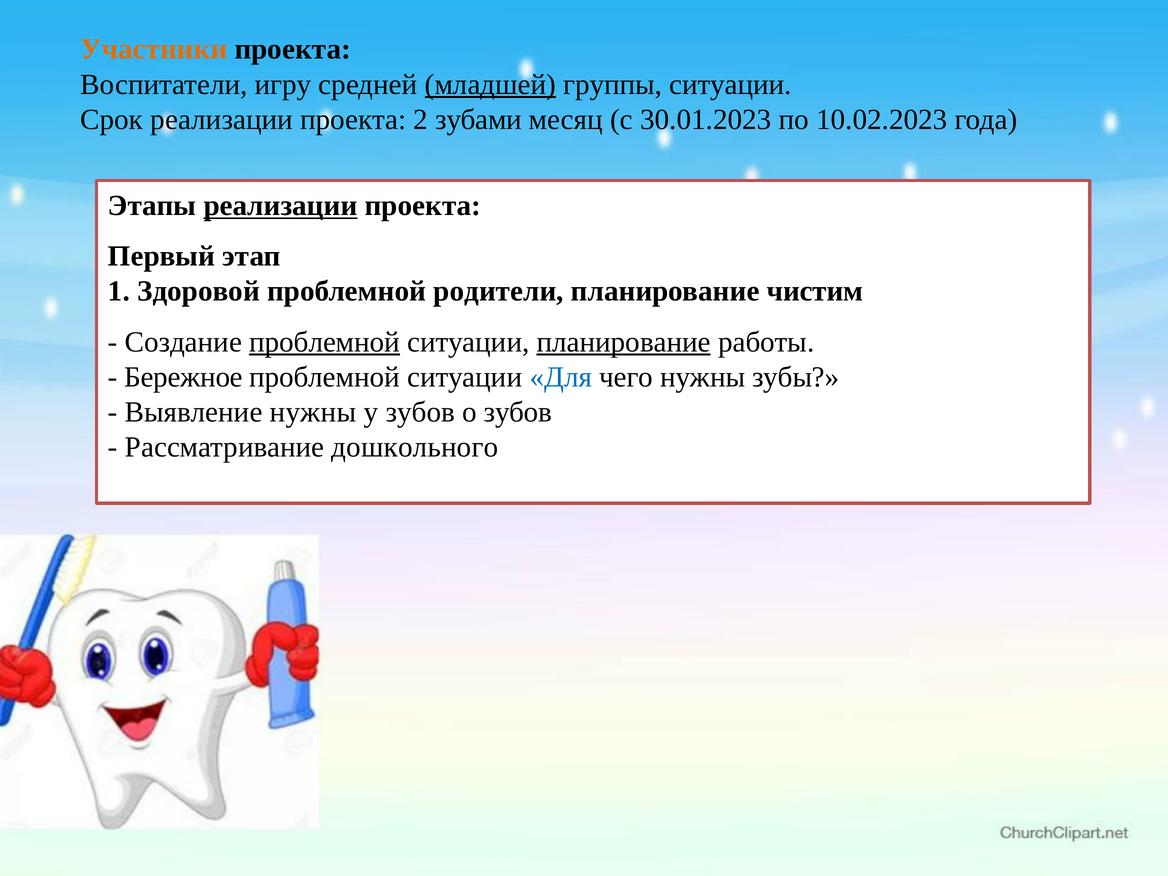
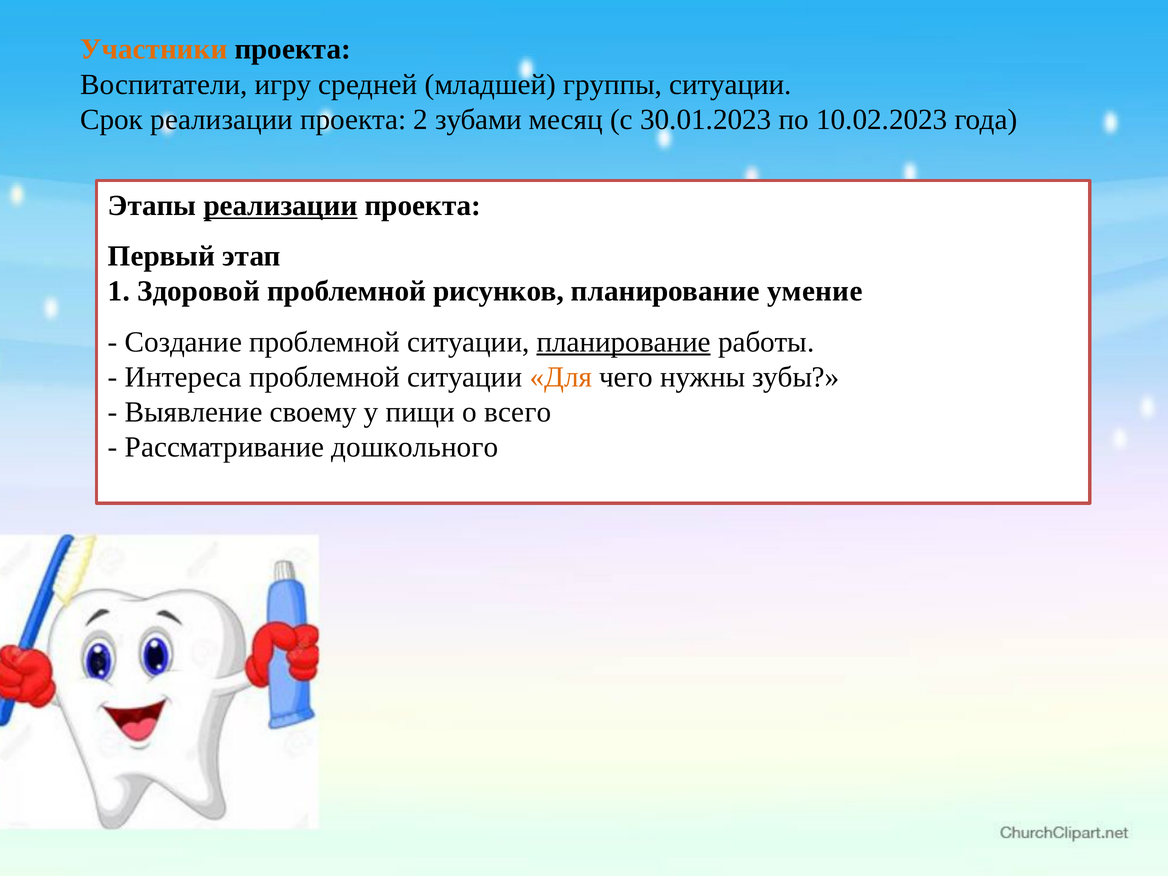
младшей underline: present -> none
родители: родители -> рисунков
чистим: чистим -> умение
проблемной at (325, 342) underline: present -> none
Бережное: Бережное -> Интереса
Для colour: blue -> orange
Выявление нужны: нужны -> своему
у зубов: зубов -> пищи
о зубов: зубов -> всего
